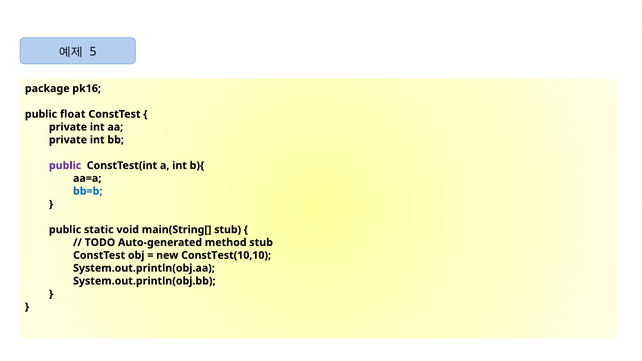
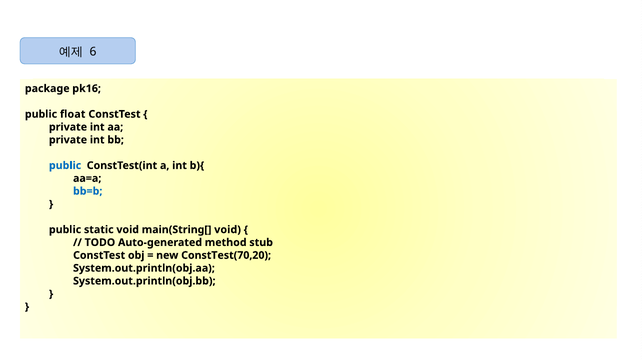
5: 5 -> 6
public at (65, 166) colour: purple -> blue
main(String[ stub: stub -> void
ConstTest(10,10: ConstTest(10,10 -> ConstTest(70,20
